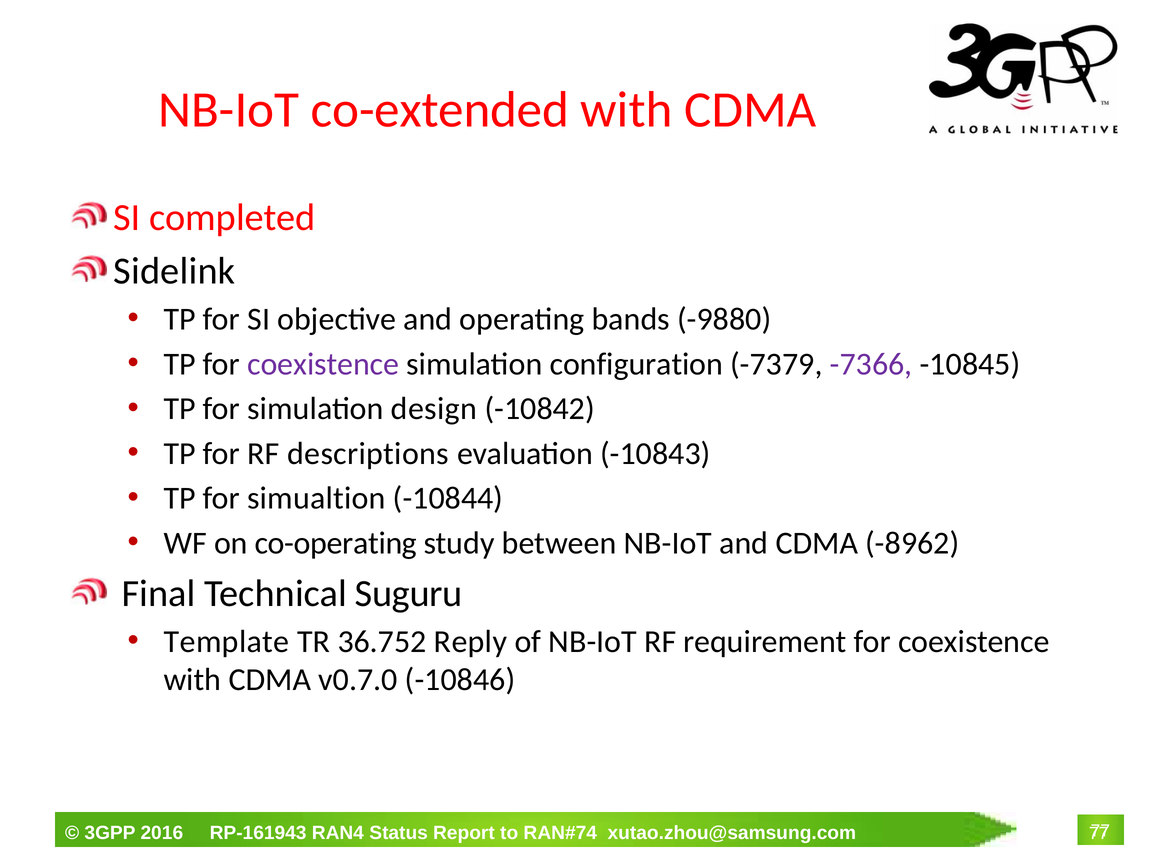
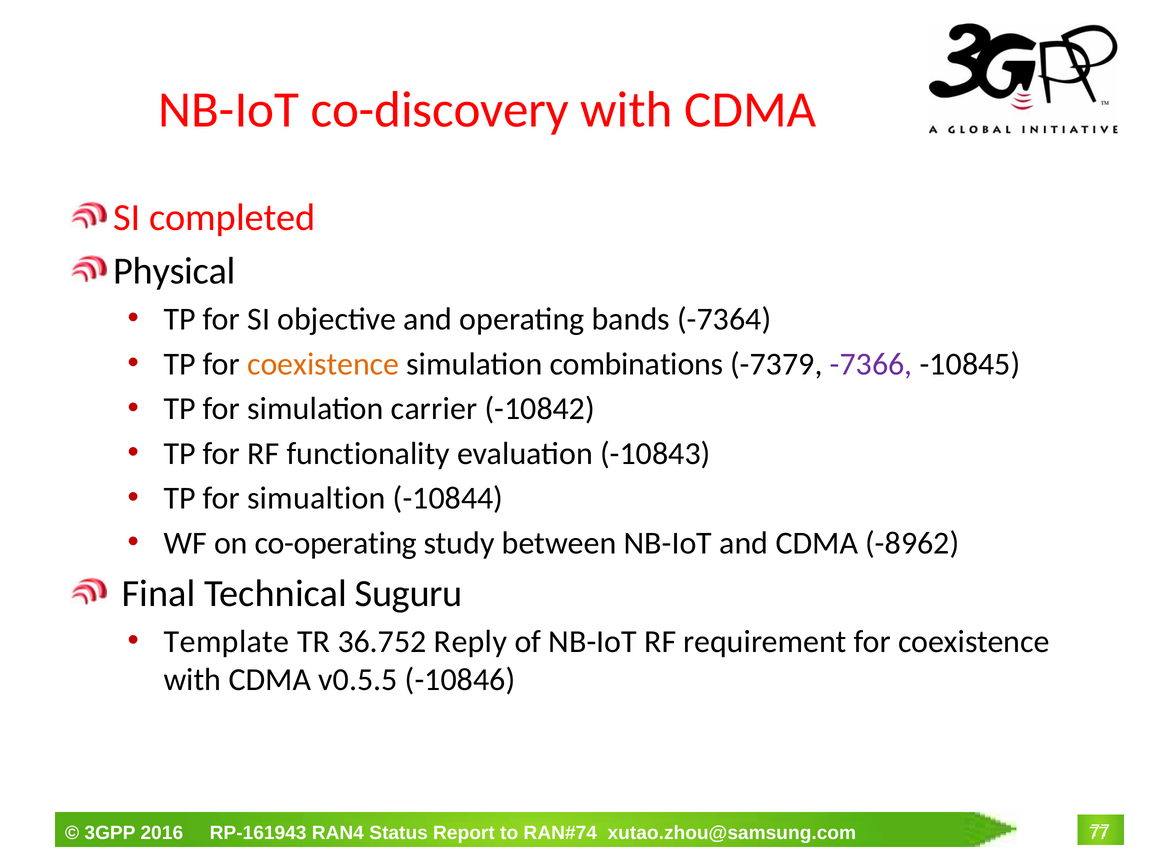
co-extended: co-extended -> co-discovery
Sidelink: Sidelink -> Physical
-9880: -9880 -> -7364
coexistence at (323, 364) colour: purple -> orange
configuration: configuration -> combinations
design: design -> carrier
descriptions: descriptions -> functionality
v0.7.0: v0.7.0 -> v0.5.5
